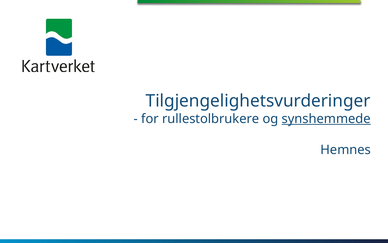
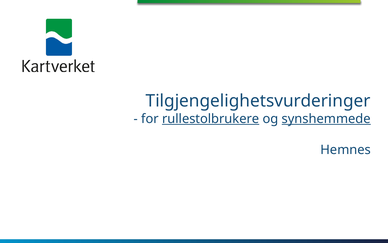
rullestolbrukere underline: none -> present
